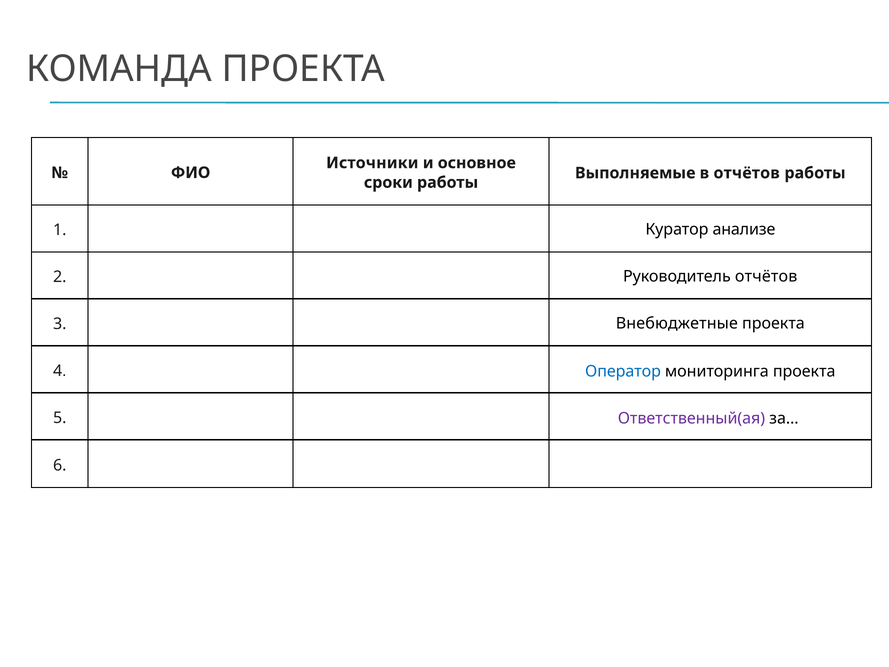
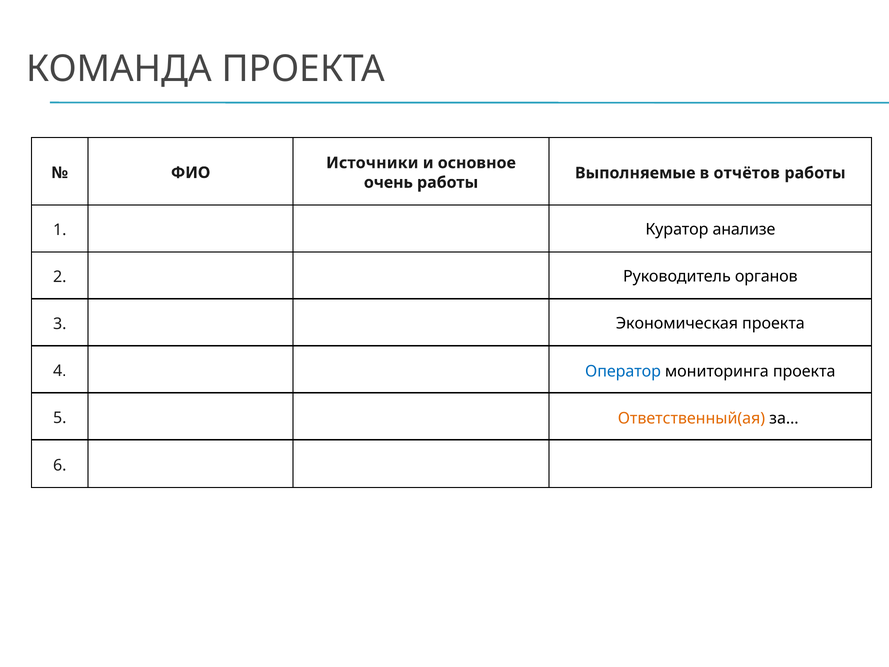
сроки: сроки -> очень
Руководитель отчётов: отчётов -> органов
Внебюджетные: Внебюджетные -> Экономическая
Ответственный(ая colour: purple -> orange
